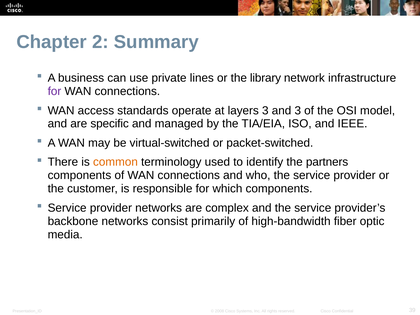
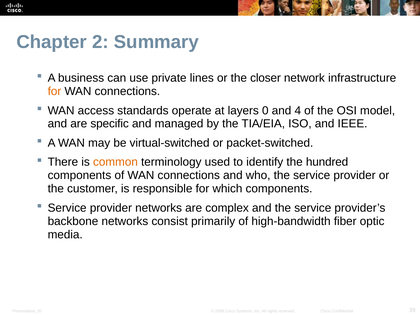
library: library -> closer
for at (54, 91) colour: purple -> orange
layers 3: 3 -> 0
and 3: 3 -> 4
partners: partners -> hundred
